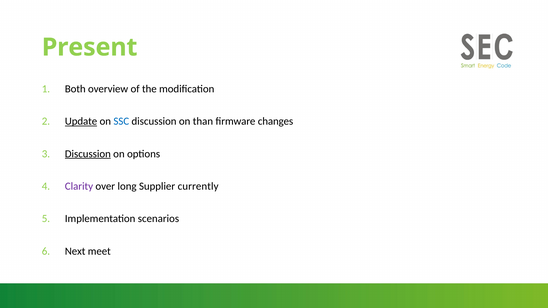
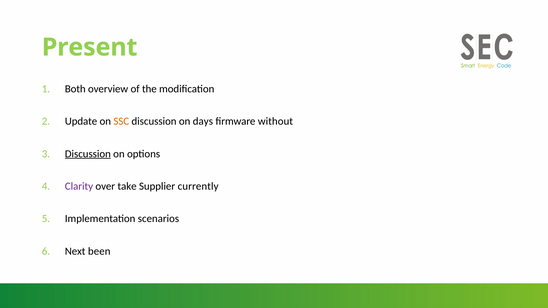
Update underline: present -> none
SSC colour: blue -> orange
than: than -> days
changes: changes -> without
long: long -> take
meet: meet -> been
